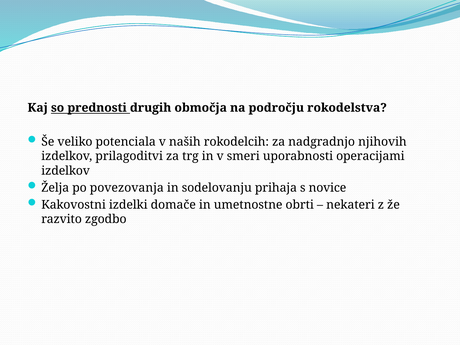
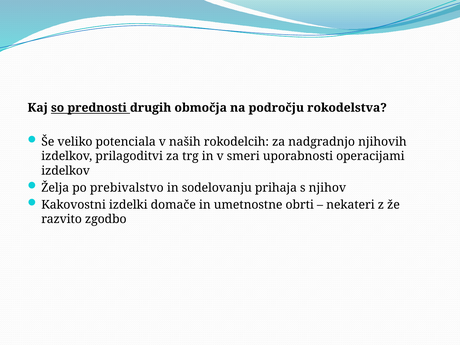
povezovanja: povezovanja -> prebivalstvo
novice: novice -> njihov
